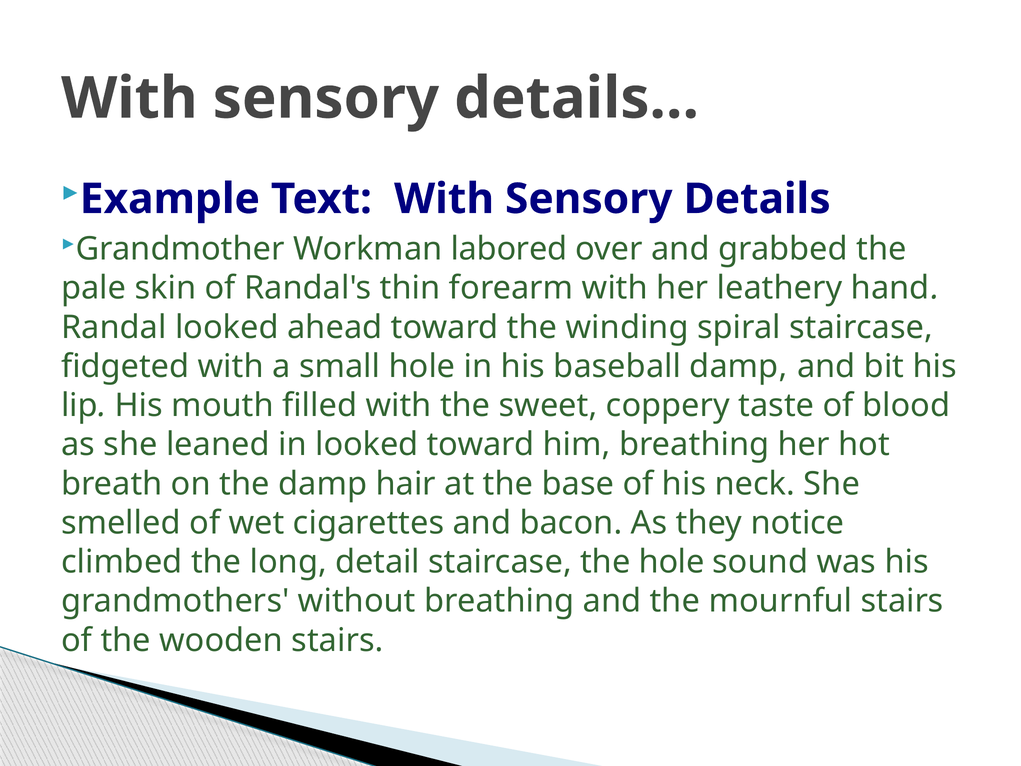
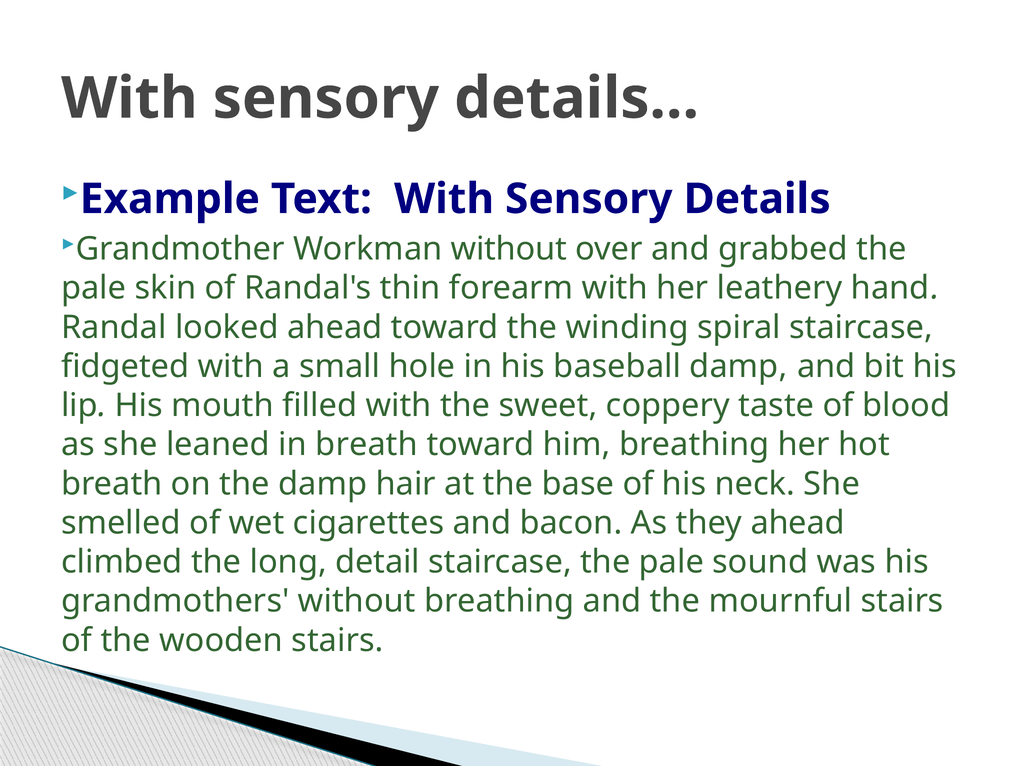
Workman labored: labored -> without
in looked: looked -> breath
they notice: notice -> ahead
staircase the hole: hole -> pale
